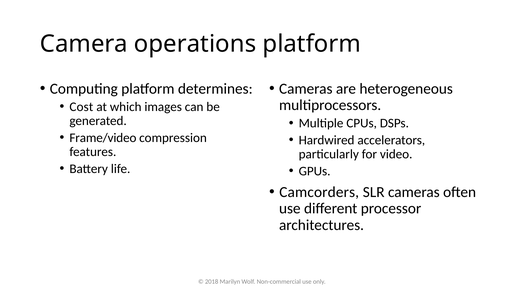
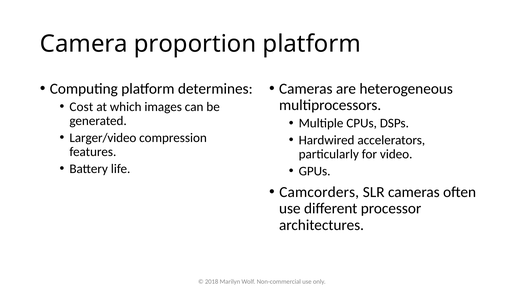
operations: operations -> proportion
Frame/video: Frame/video -> Larger/video
